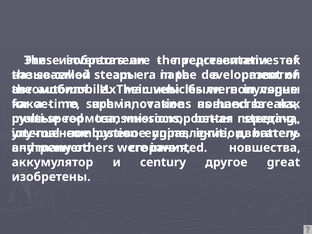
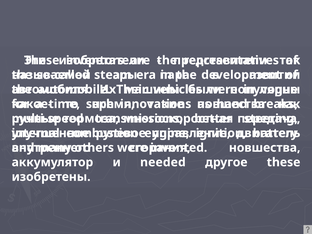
century: century -> needed
другое great: great -> these
